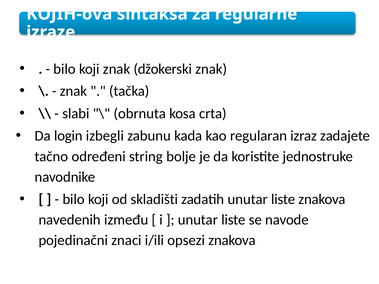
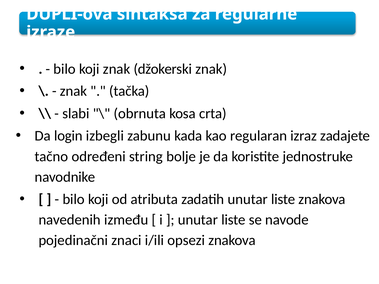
KOJIH-ova: KOJIH-ova -> DUPLI-ova
skladišti: skladišti -> atributa
